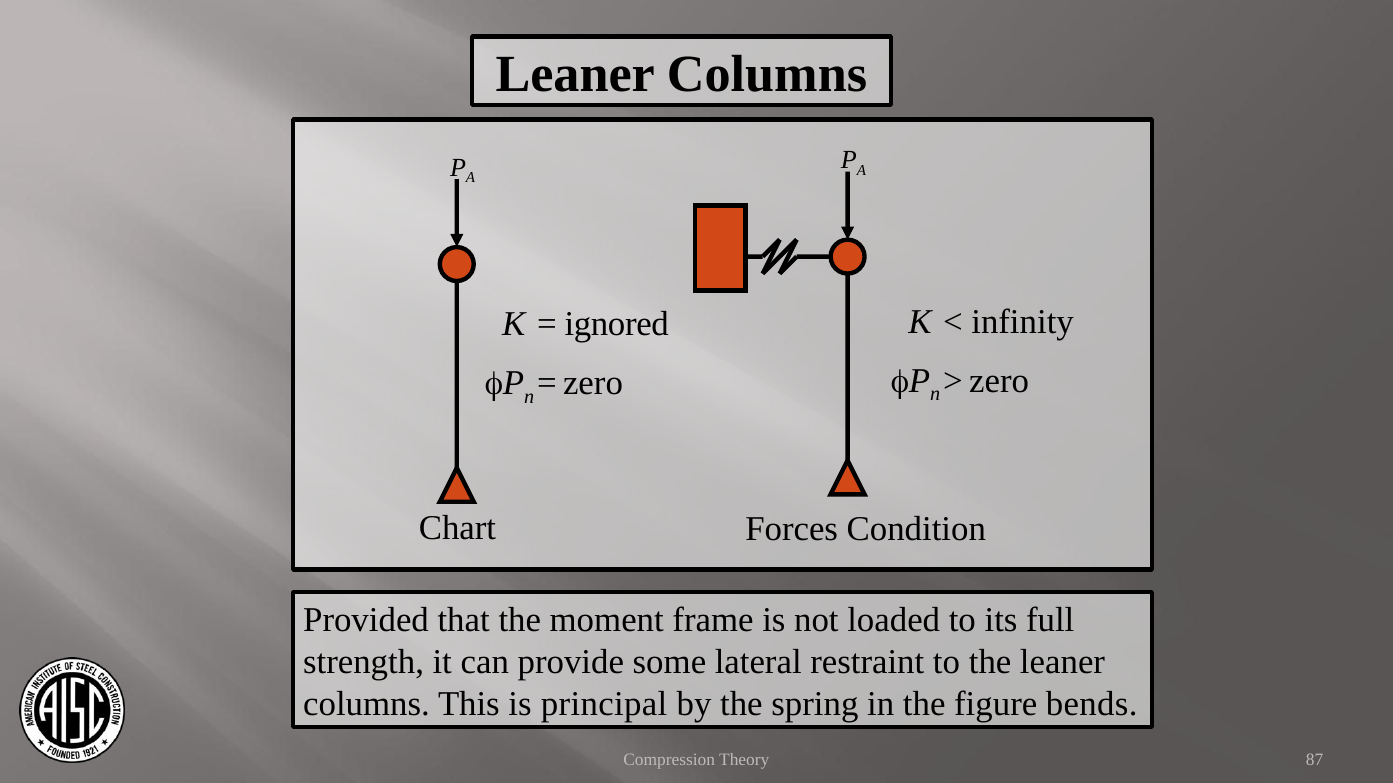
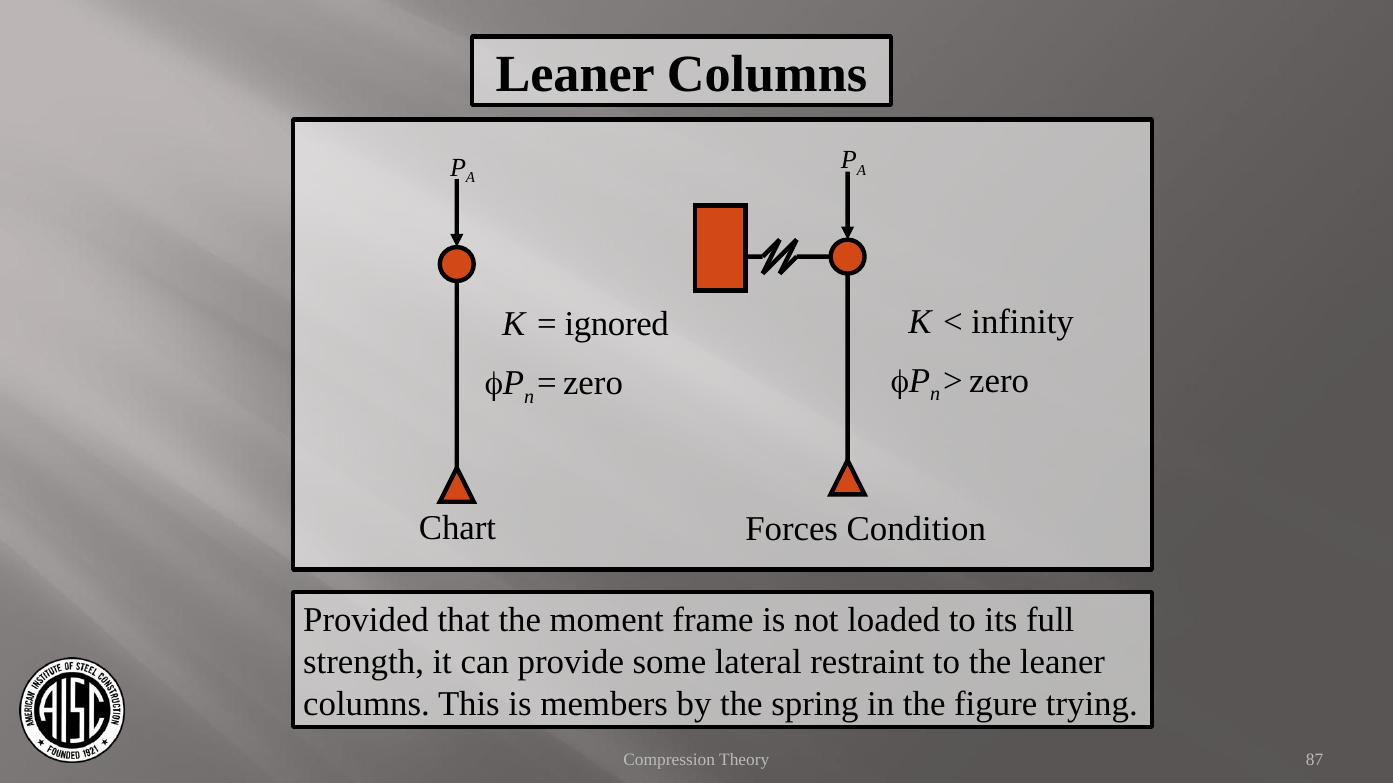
principal: principal -> members
bends: bends -> trying
